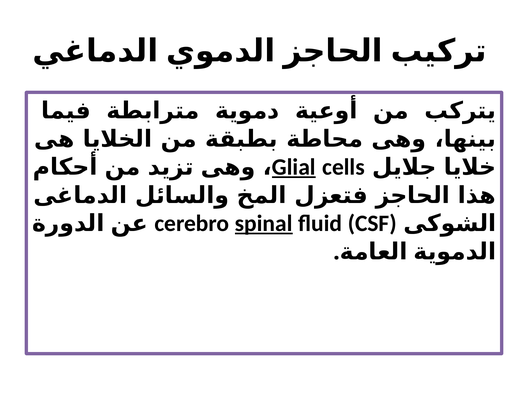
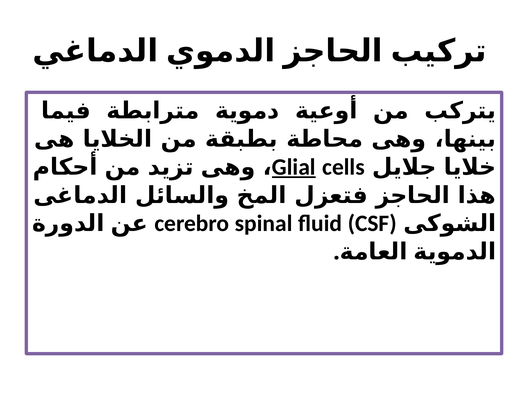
spinal underline: present -> none
